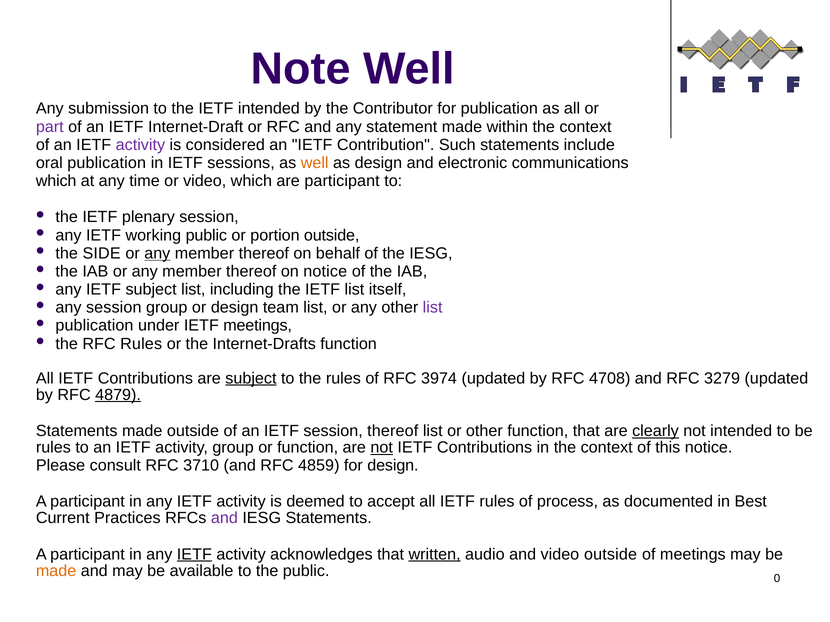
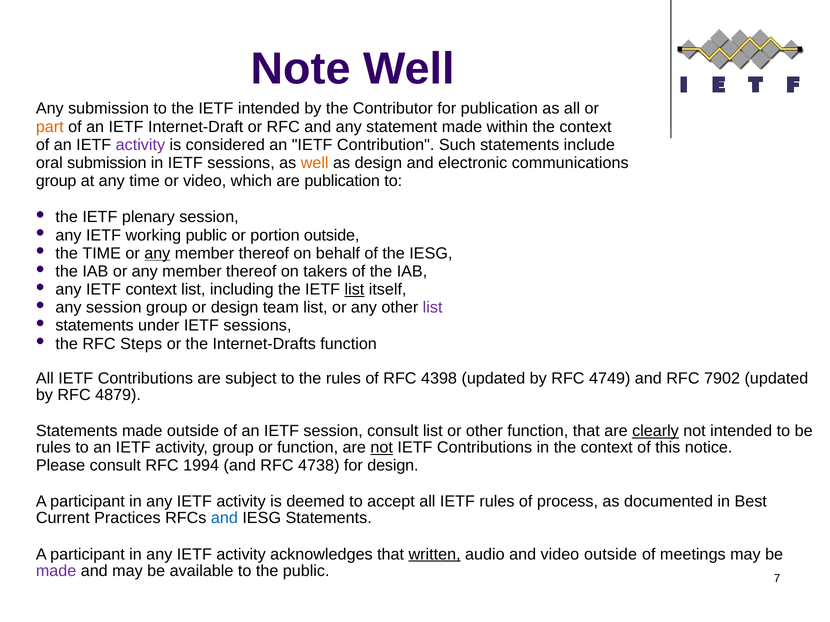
part colour: purple -> orange
oral publication: publication -> submission
which at (56, 181): which -> group
are participant: participant -> publication
the SIDE: SIDE -> TIME
on notice: notice -> takers
IETF subject: subject -> context
list at (354, 290) underline: none -> present
publication at (94, 326): publication -> statements
under IETF meetings: meetings -> sessions
RFC Rules: Rules -> Steps
subject at (251, 379) underline: present -> none
3974: 3974 -> 4398
4708: 4708 -> 4749
3279: 3279 -> 7902
4879 underline: present -> none
session thereof: thereof -> consult
3710: 3710 -> 1994
4859: 4859 -> 4738
and at (224, 519) colour: purple -> blue
IETF at (194, 555) underline: present -> none
made at (56, 571) colour: orange -> purple
0: 0 -> 7
